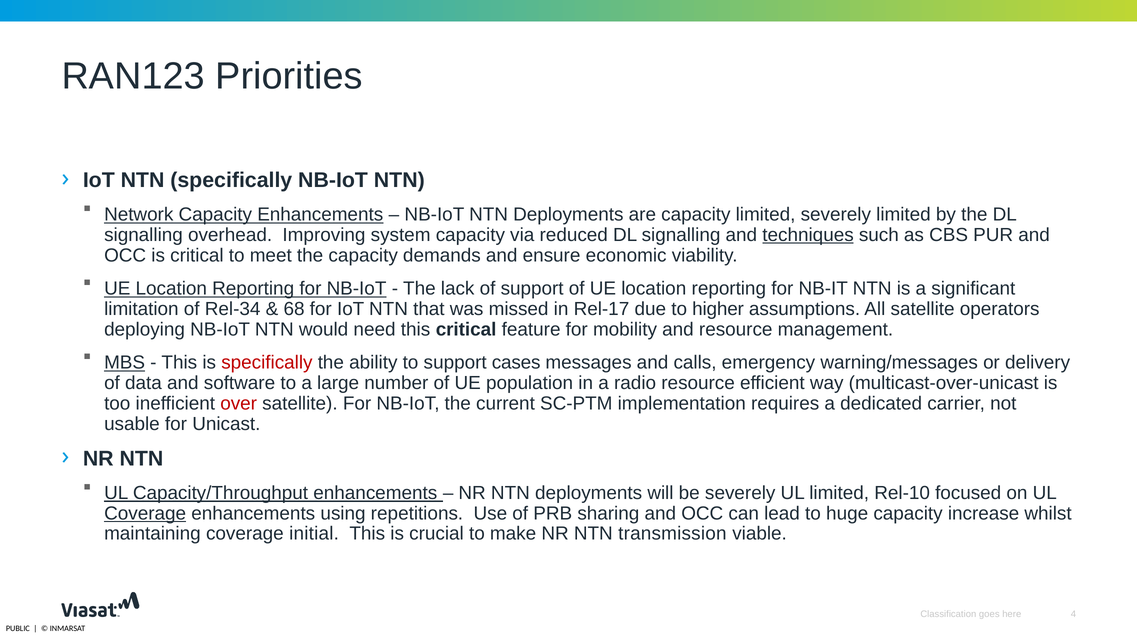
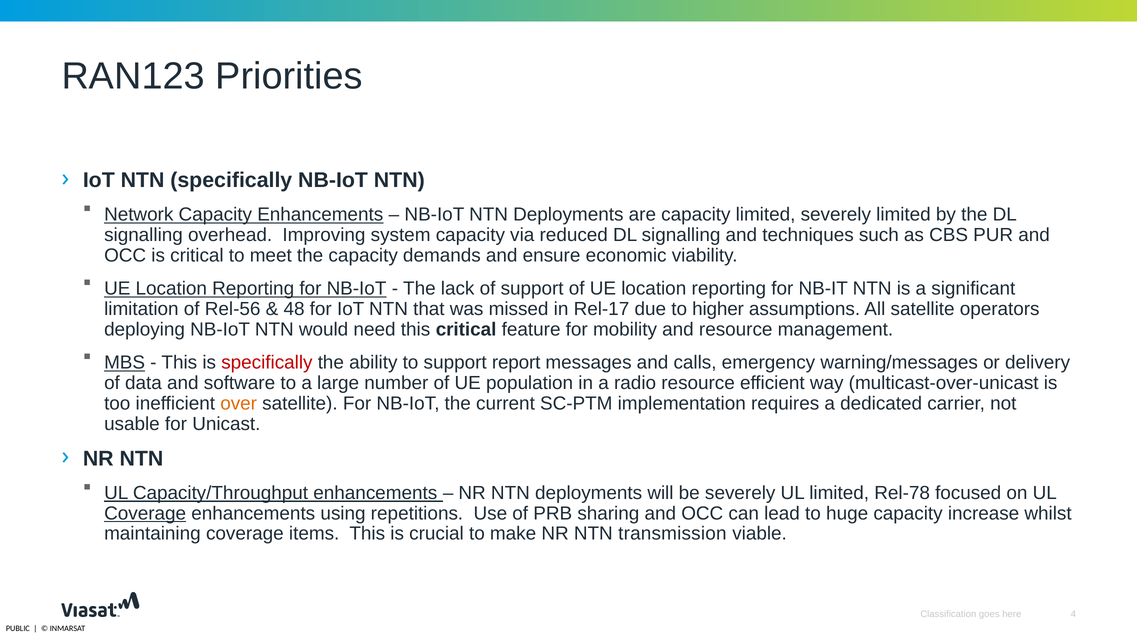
techniques underline: present -> none
Rel-34: Rel-34 -> Rel-56
68: 68 -> 48
cases: cases -> report
over colour: red -> orange
Rel-10: Rel-10 -> Rel-78
initial: initial -> items
